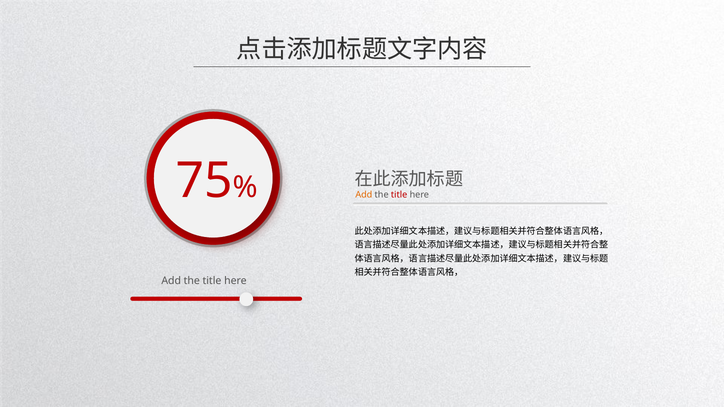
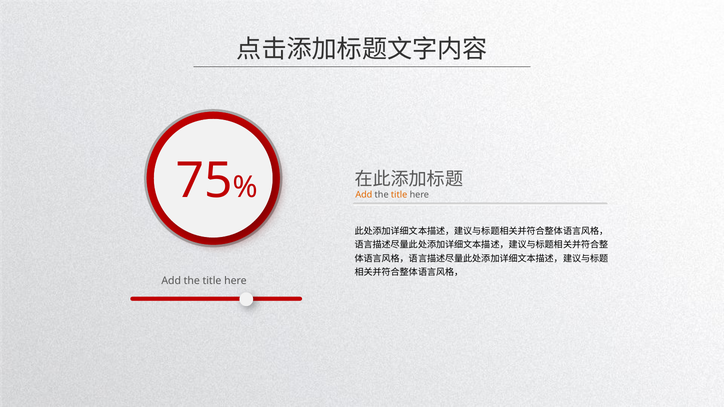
title at (399, 195) colour: red -> orange
